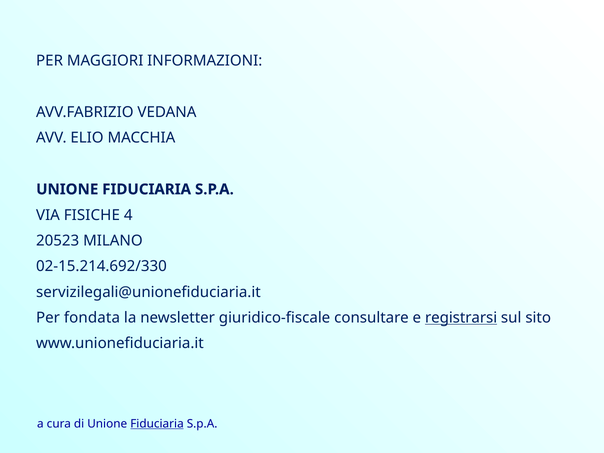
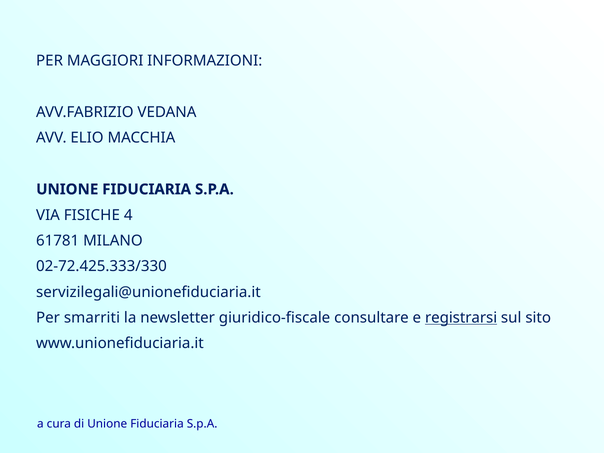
20523: 20523 -> 61781
02-15.214.692/330: 02-15.214.692/330 -> 02-72.425.333/330
fondata: fondata -> smarriti
Fiduciaria at (157, 424) underline: present -> none
